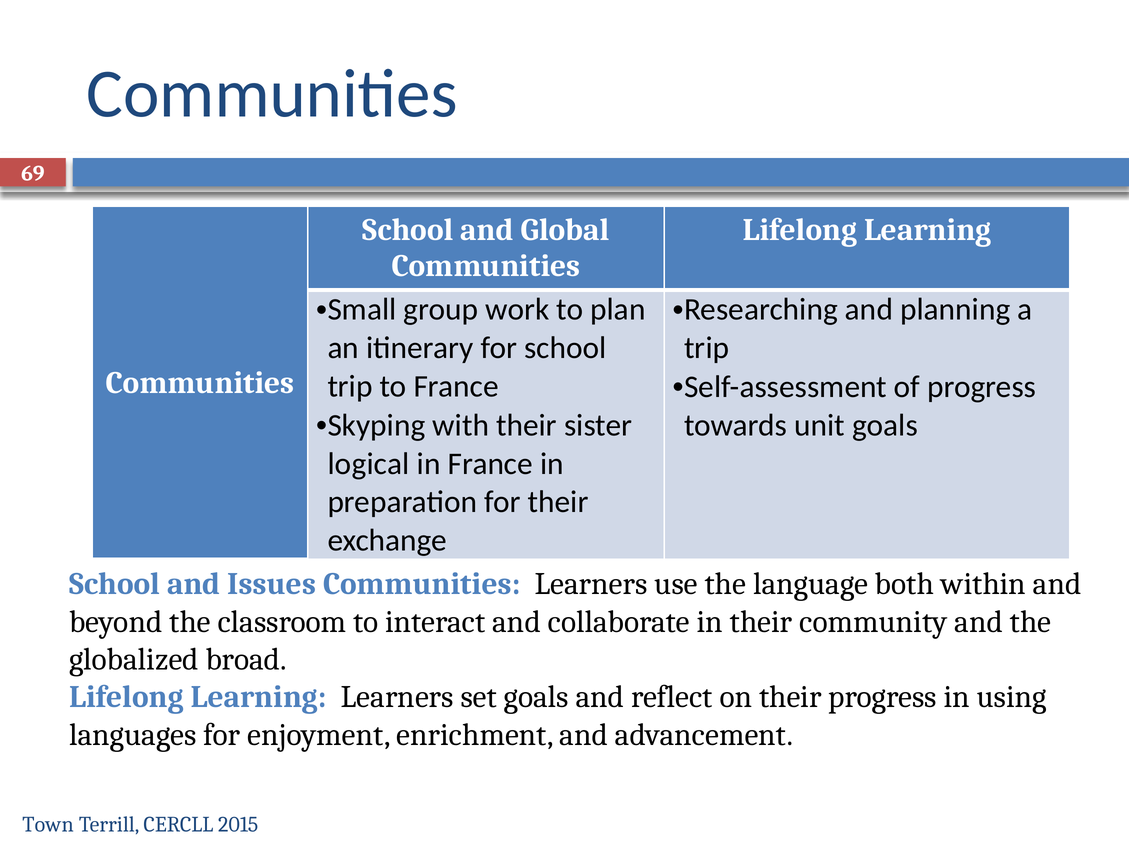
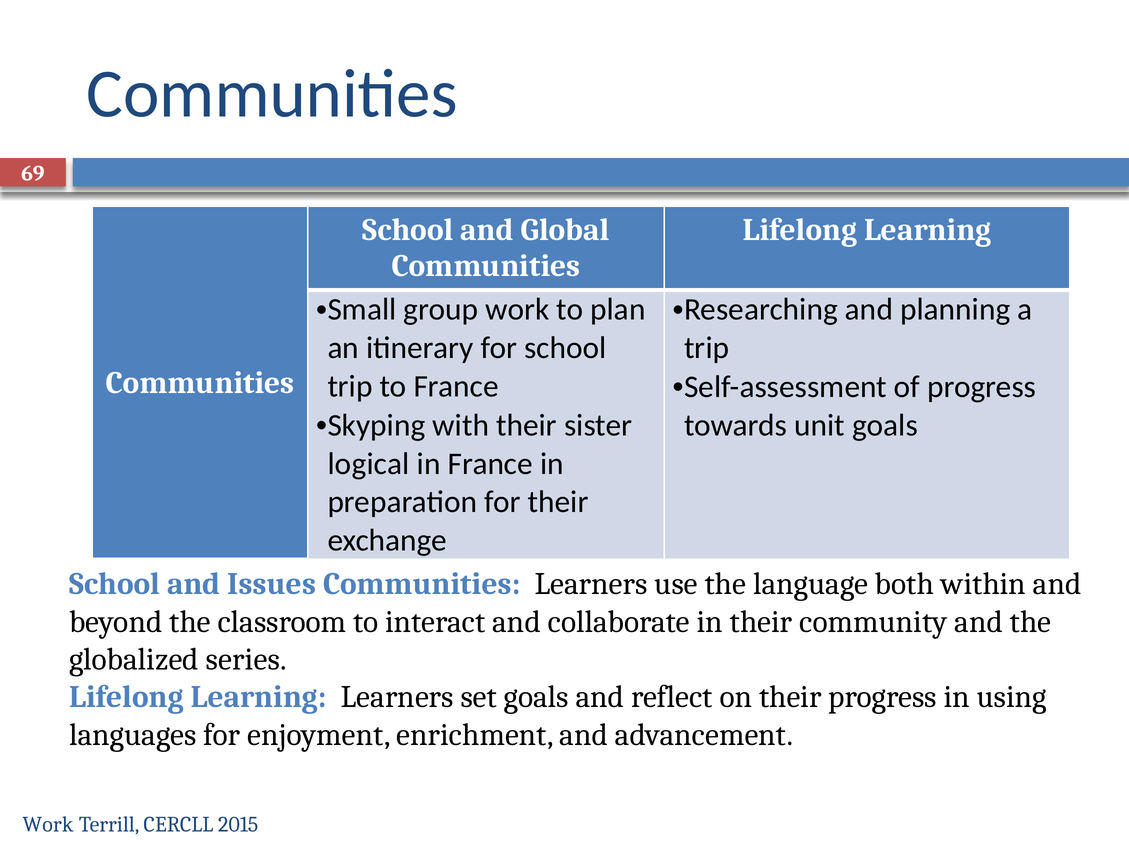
broad: broad -> series
Town at (48, 824): Town -> Work
